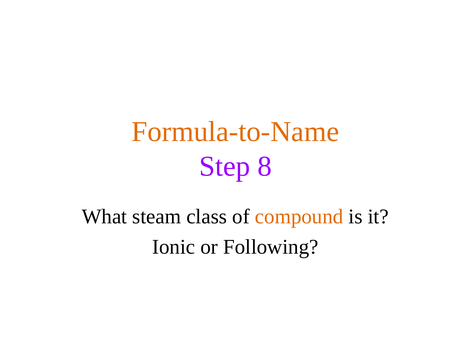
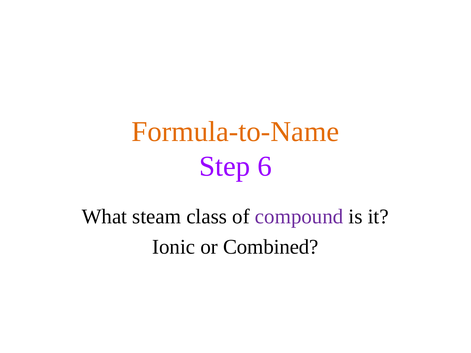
8: 8 -> 6
compound colour: orange -> purple
Following: Following -> Combined
